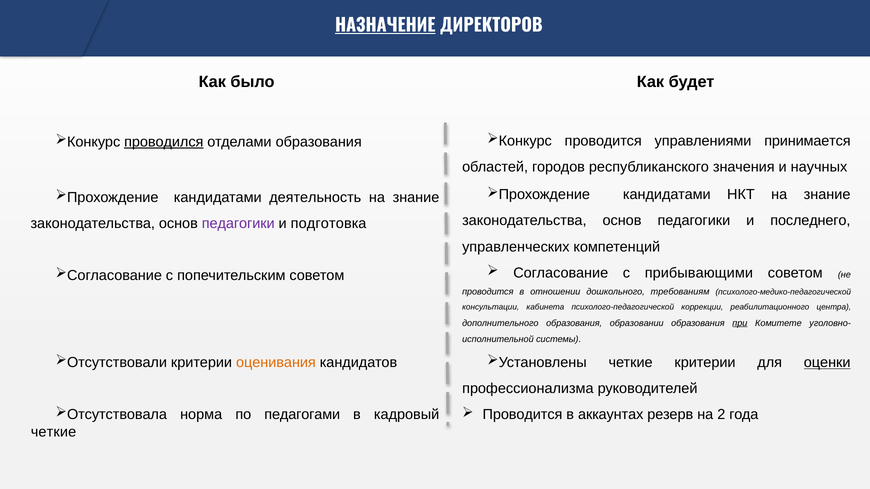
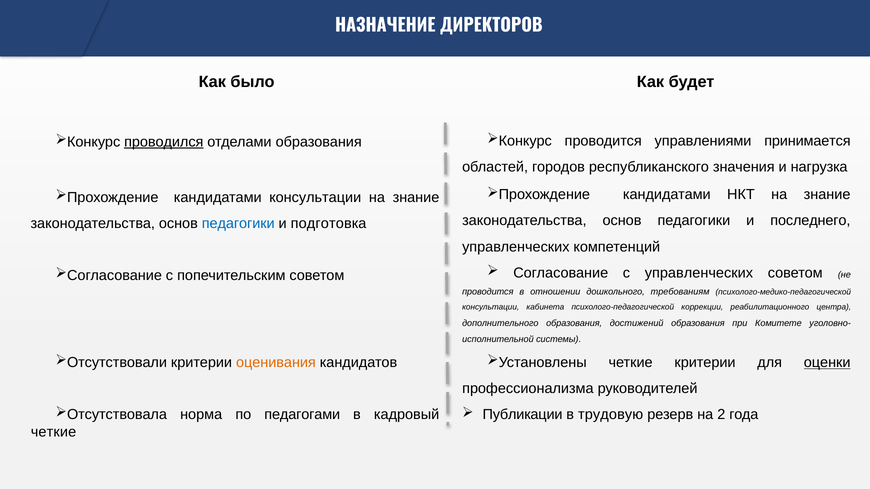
НАЗНАЧЕНИЕ underline: present -> none
научных: научных -> нагрузка
кандидатами деятельность: деятельность -> консультации
педагогики at (238, 223) colour: purple -> blue
с прибывающими: прибывающими -> управленческих
образовании: образовании -> достижений
при underline: present -> none
Проводится at (522, 415): Проводится -> Публикации
аккаунтах: аккаунтах -> трудовую
